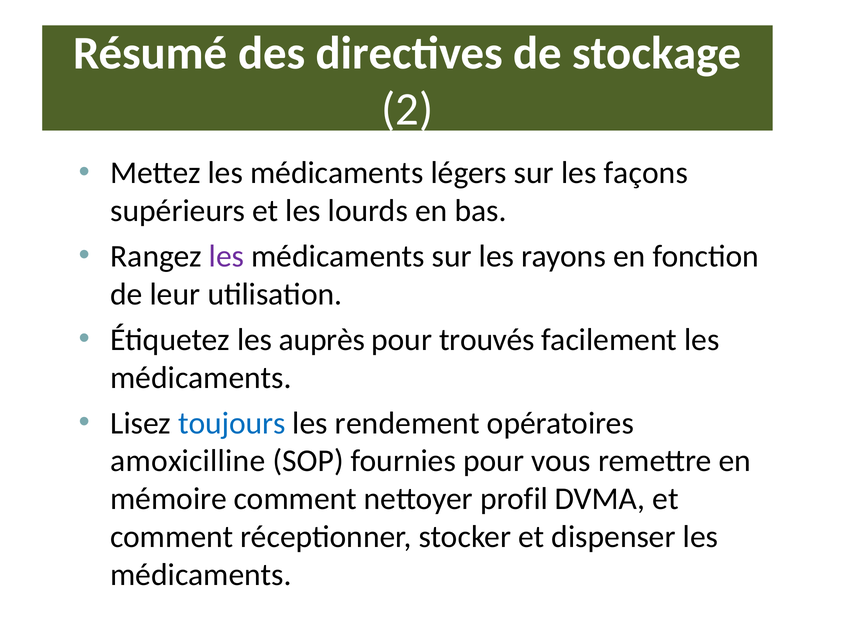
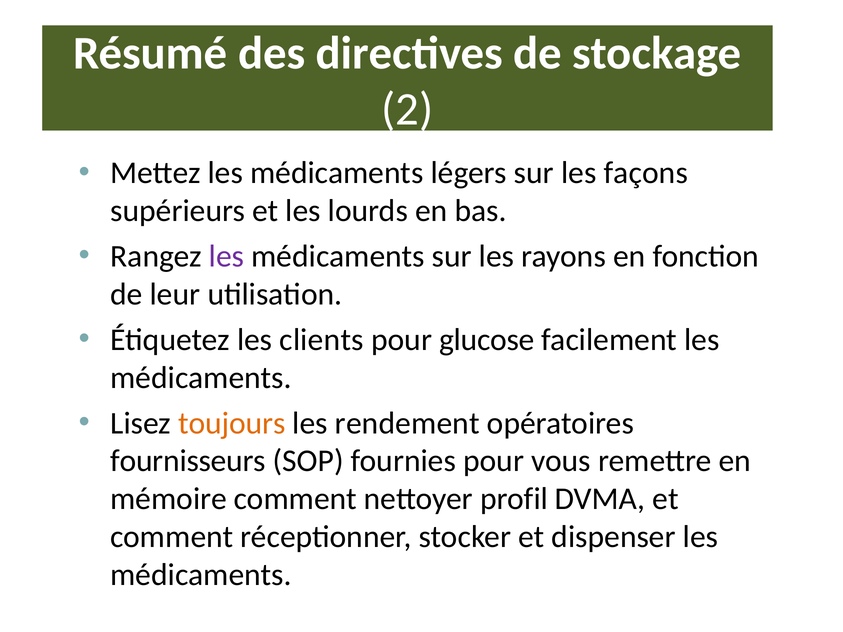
auprès: auprès -> clients
trouvés: trouvés -> glucose
toujours colour: blue -> orange
amoxicilline: amoxicilline -> fournisseurs
